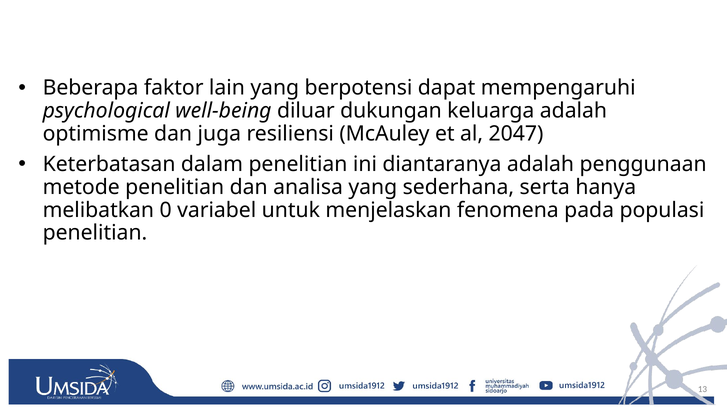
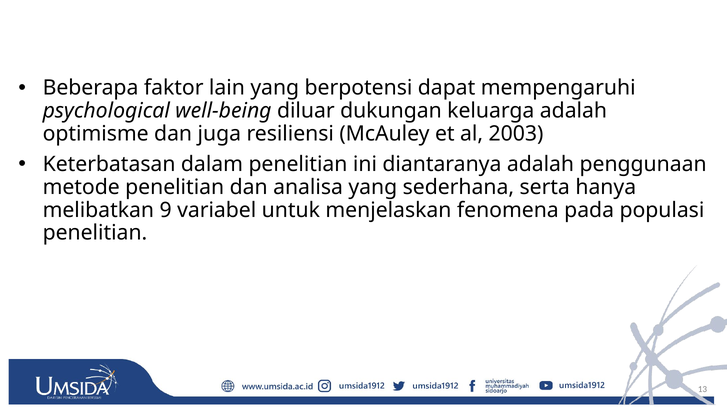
2047: 2047 -> 2003
0: 0 -> 9
